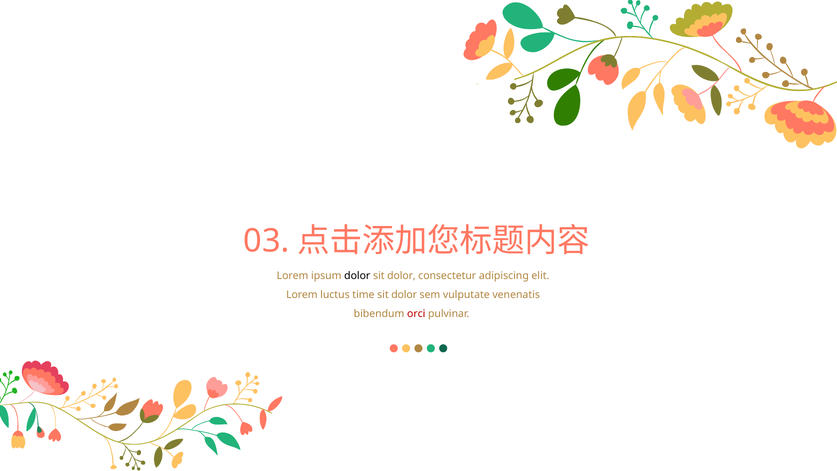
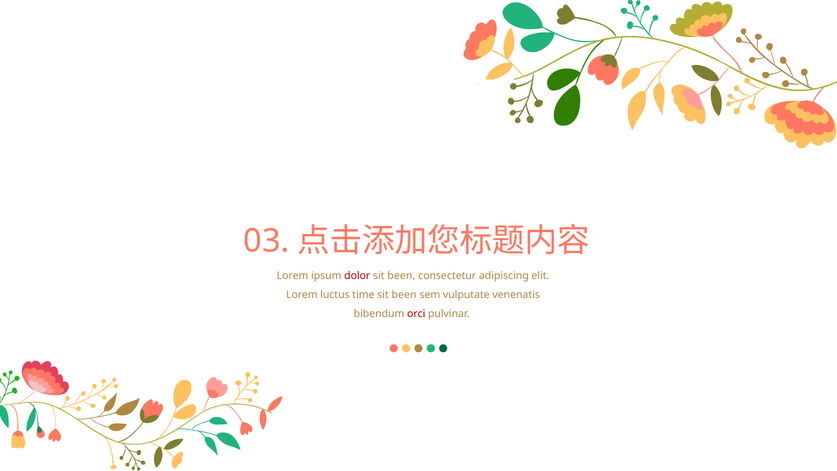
dolor at (357, 276) colour: black -> red
dolor at (401, 276): dolor -> been
dolor at (404, 295): dolor -> been
